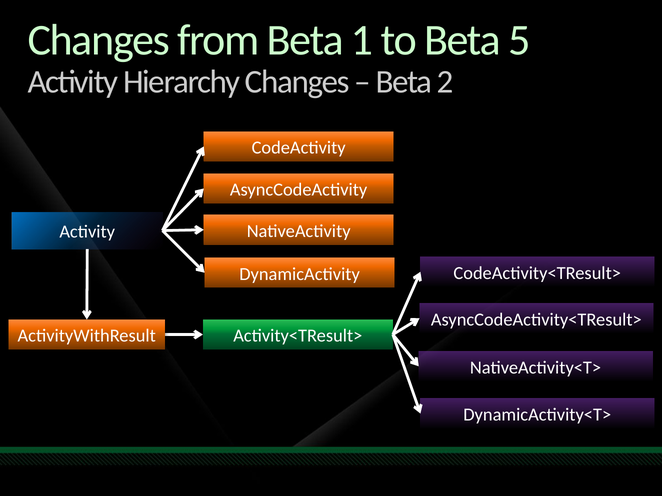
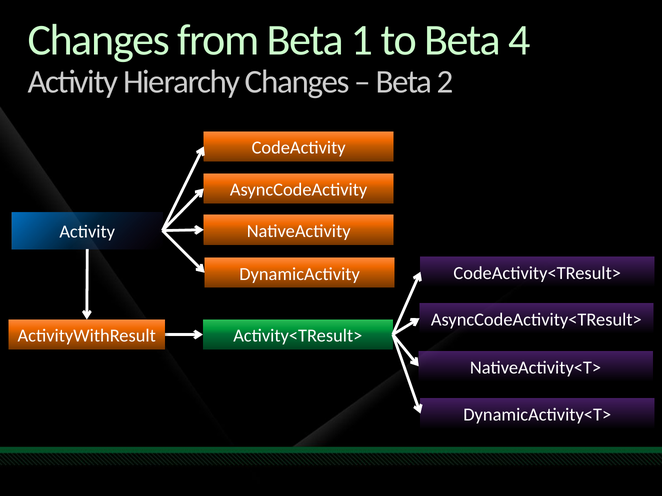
5: 5 -> 4
